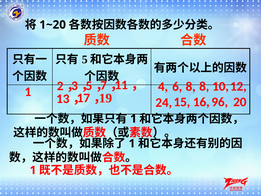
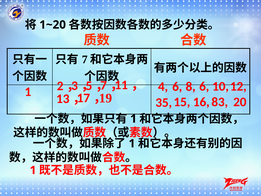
5: 5 -> 7
8 8: 8 -> 6
24: 24 -> 35
96: 96 -> 83
